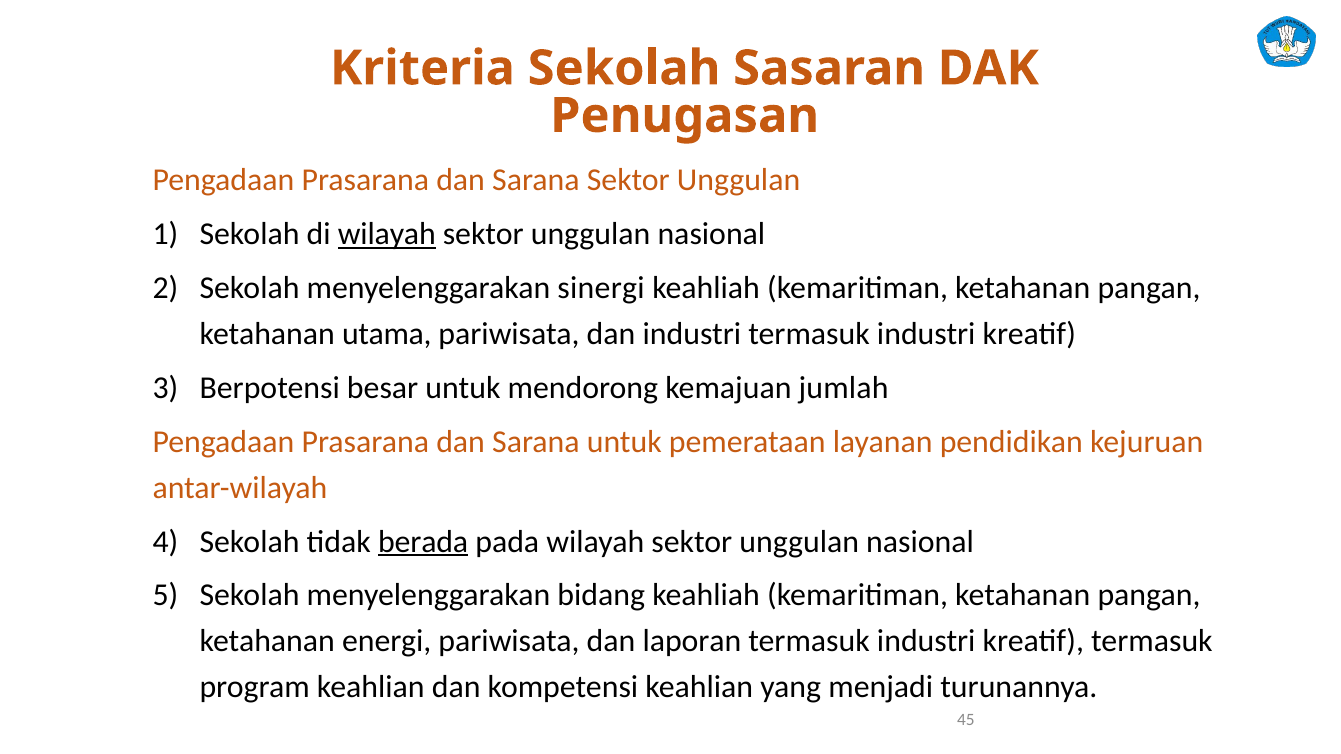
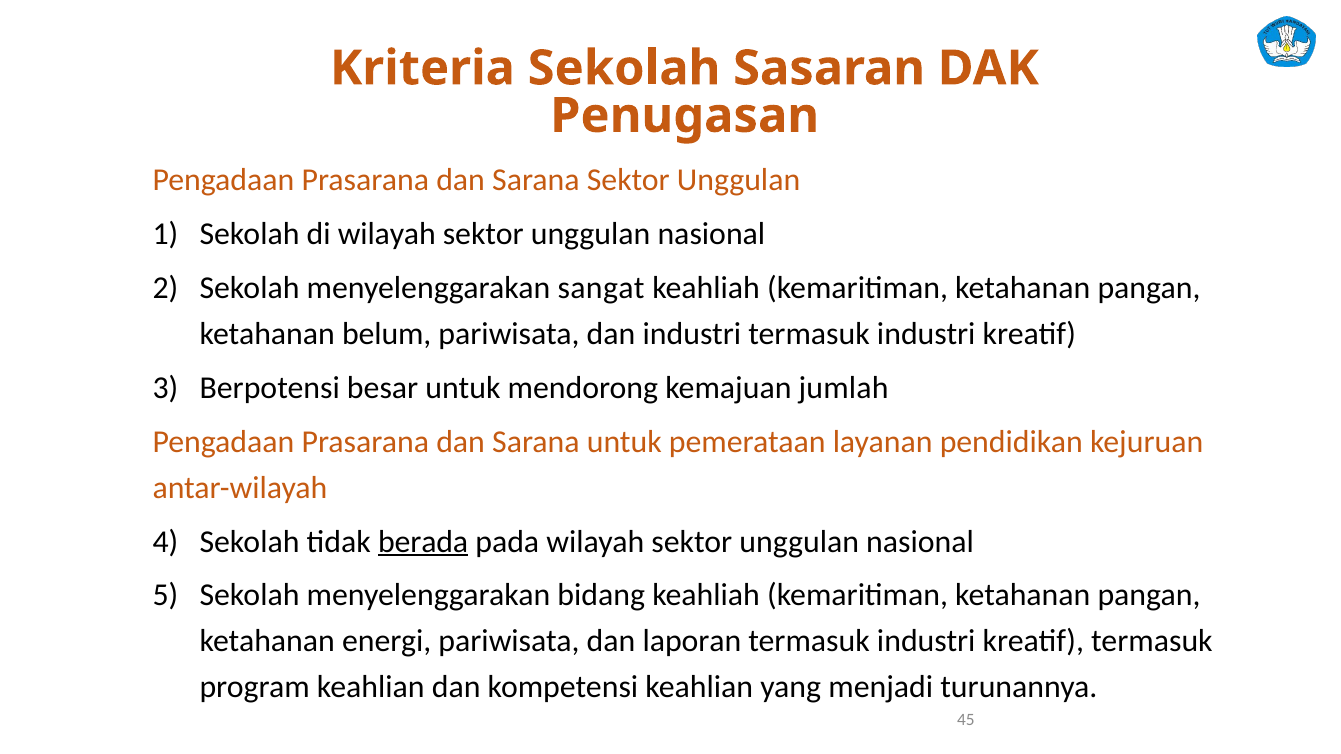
wilayah at (387, 234) underline: present -> none
sinergi: sinergi -> sangat
utama: utama -> belum
